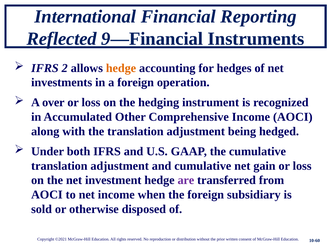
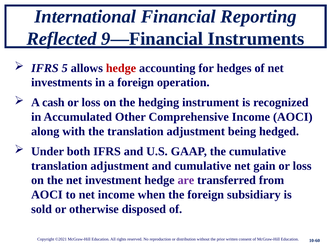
2: 2 -> 5
hedge at (121, 68) colour: orange -> red
over: over -> cash
